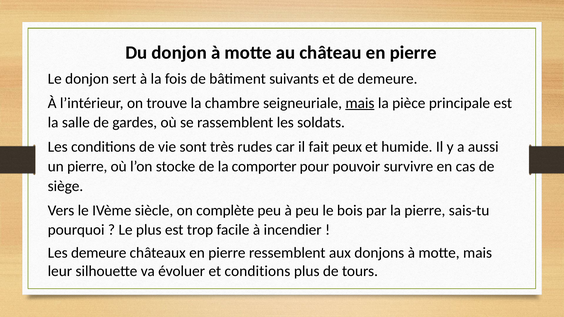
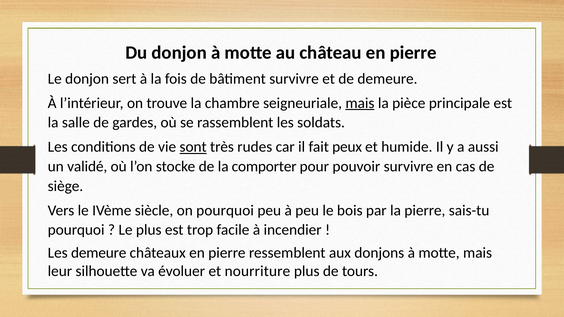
bâtiment suivants: suivants -> survivre
sont underline: none -> present
un pierre: pierre -> validé
on complète: complète -> pourquoi
et conditions: conditions -> nourriture
